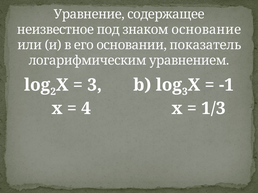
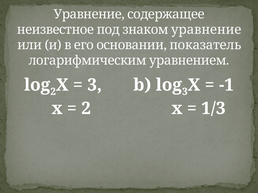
знаком основание: основание -> уравнение
4 at (86, 109): 4 -> 2
